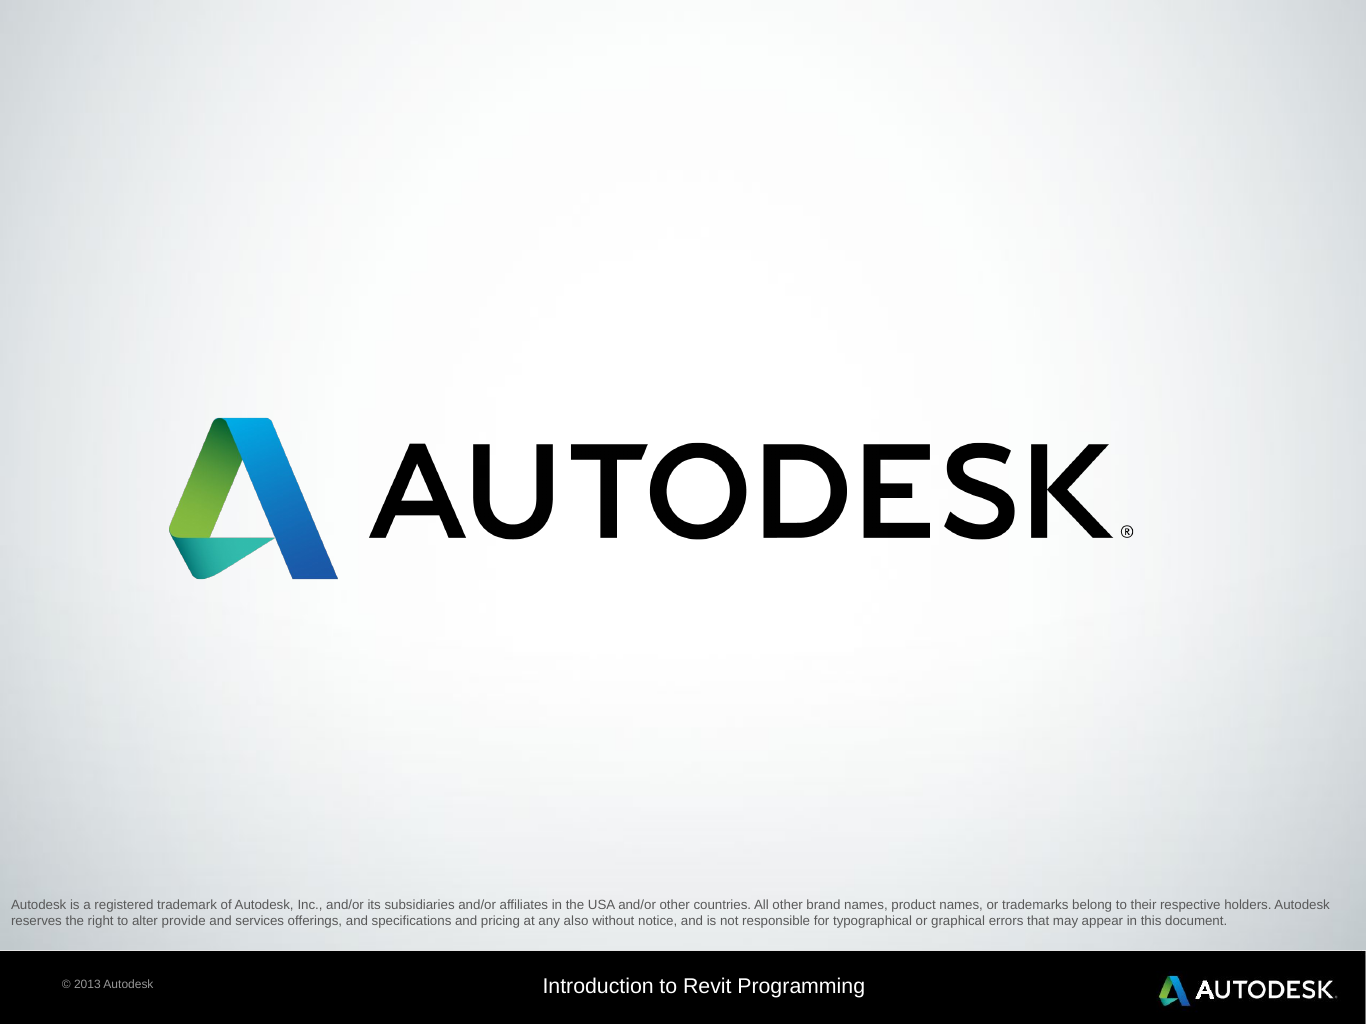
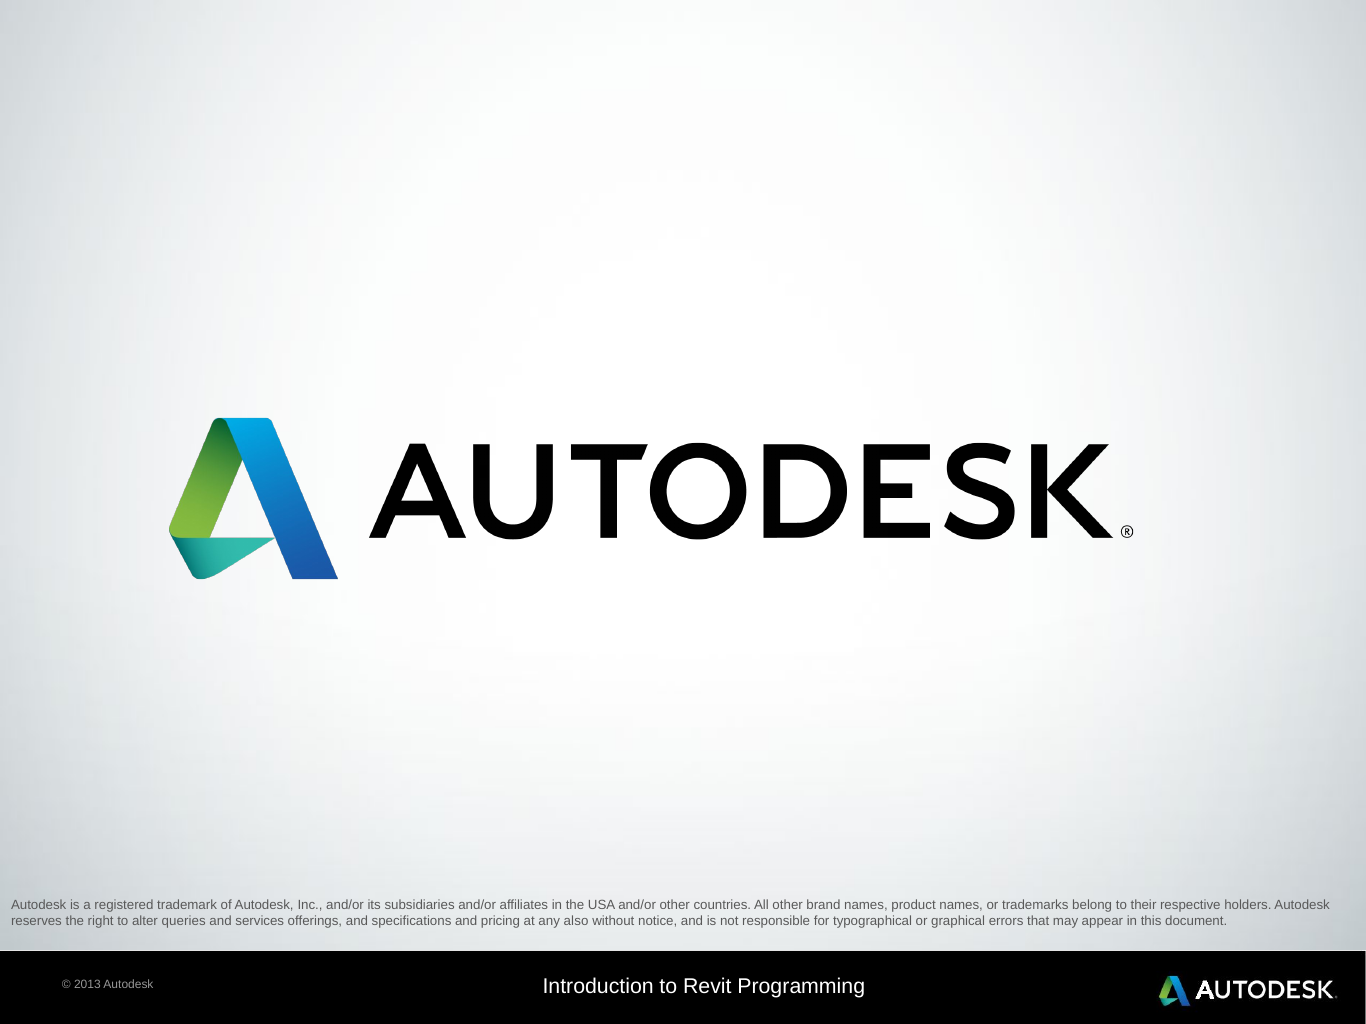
provide: provide -> queries
